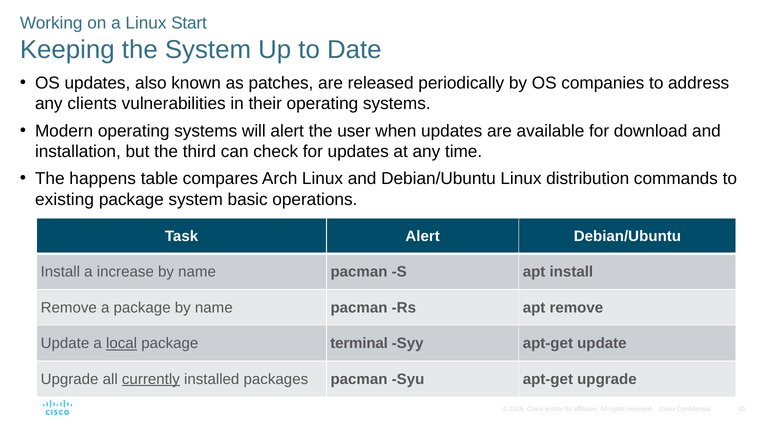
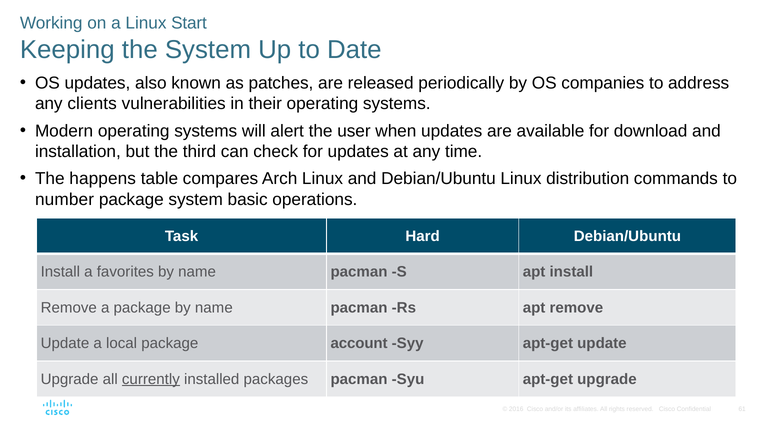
existing: existing -> number
Task Alert: Alert -> Hard
increase: increase -> favorites
local underline: present -> none
terminal: terminal -> account
